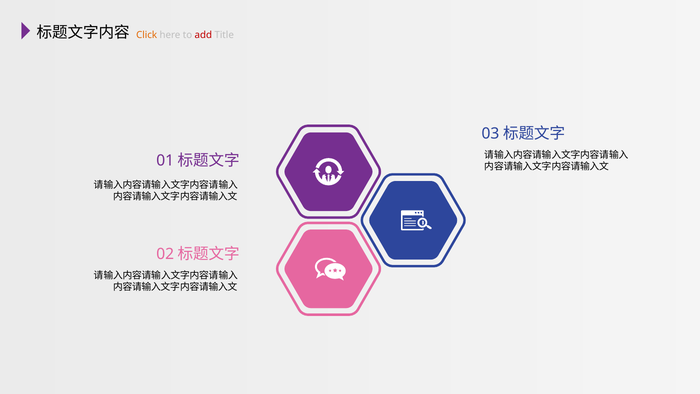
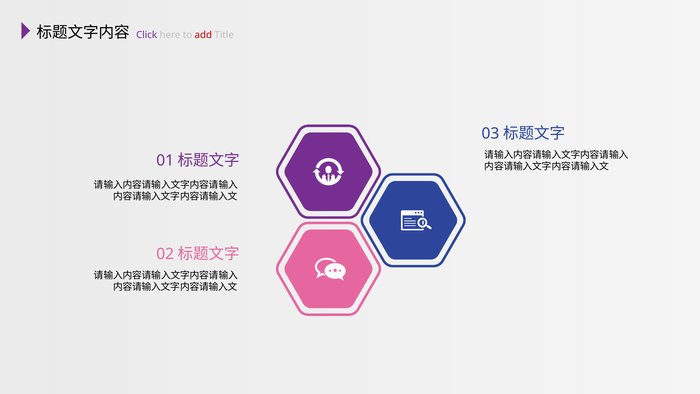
Click colour: orange -> purple
